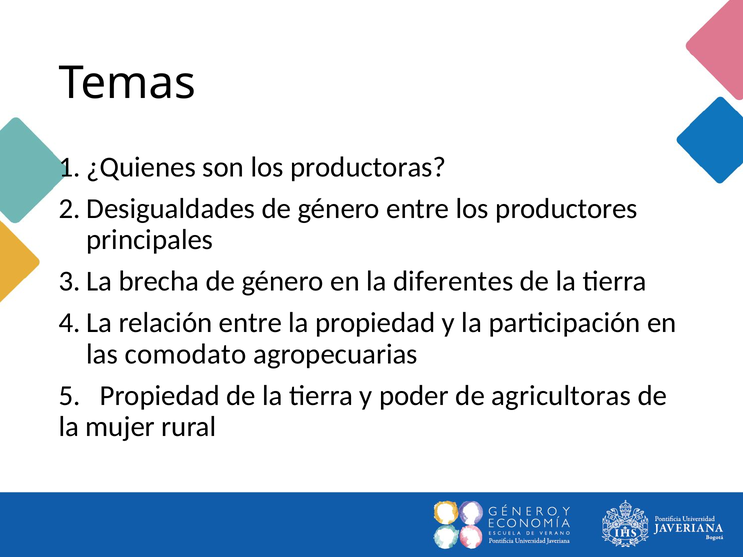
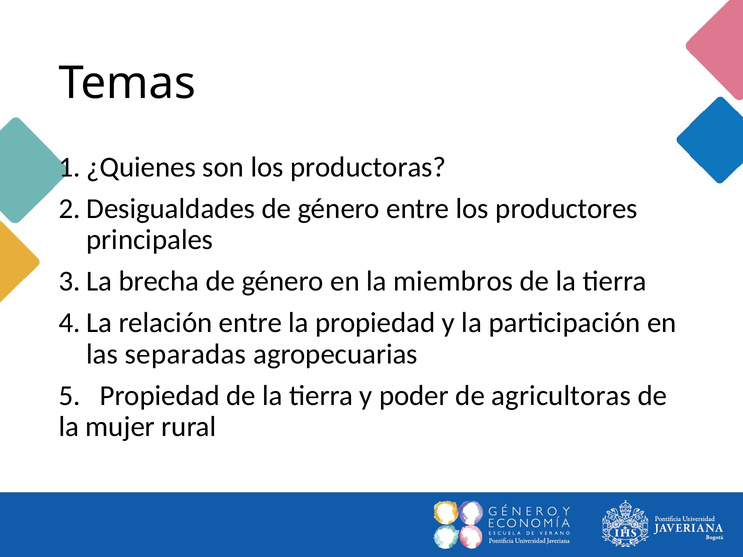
diferentes: diferentes -> miembros
comodato: comodato -> separadas
